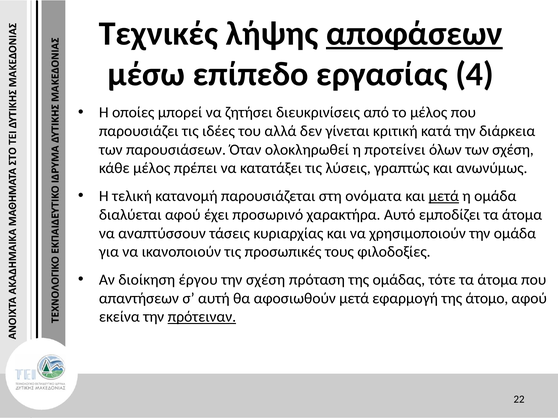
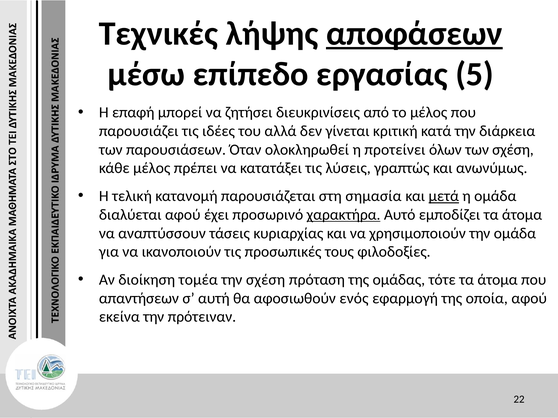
4: 4 -> 5
οποίες: οποίες -> επαφή
ονόματα: ονόματα -> σημασία
χαρακτήρα underline: none -> present
έργου: έργου -> τομέα
αφοσιωθούν μετά: μετά -> ενός
άτομο: άτομο -> οποία
πρότειναν underline: present -> none
